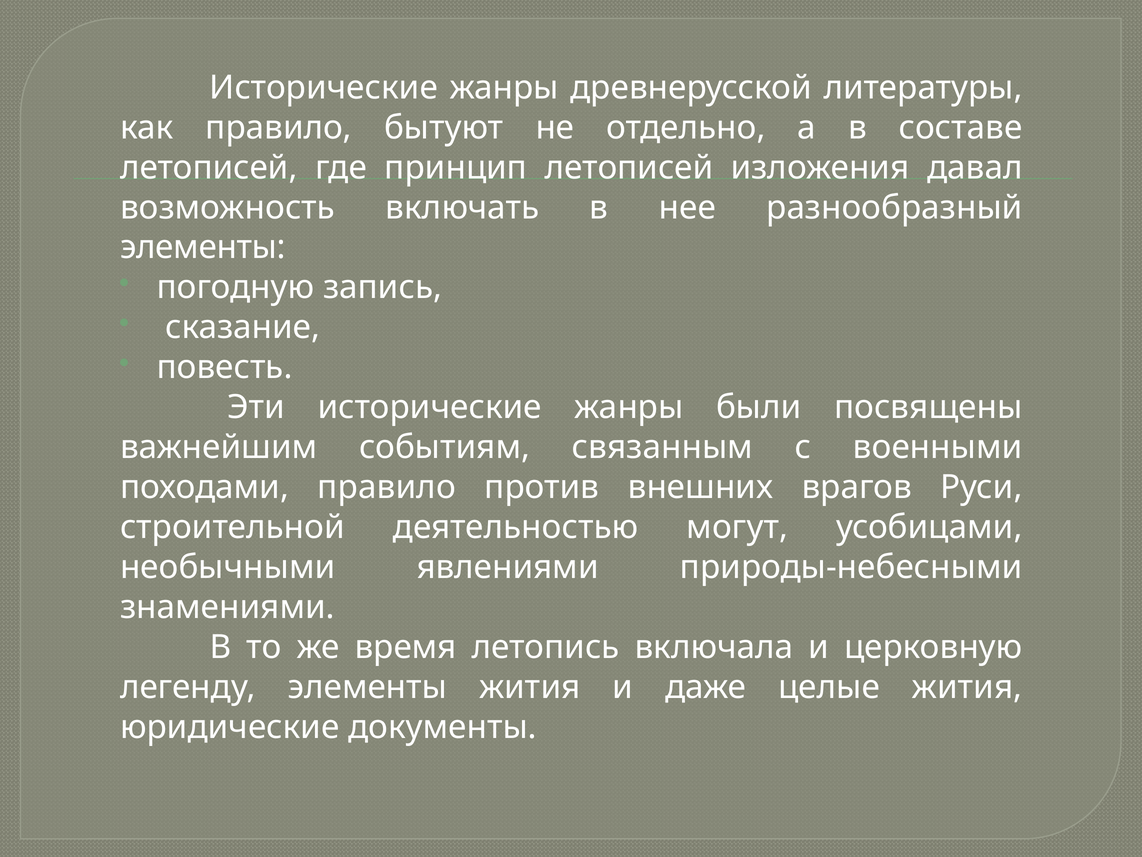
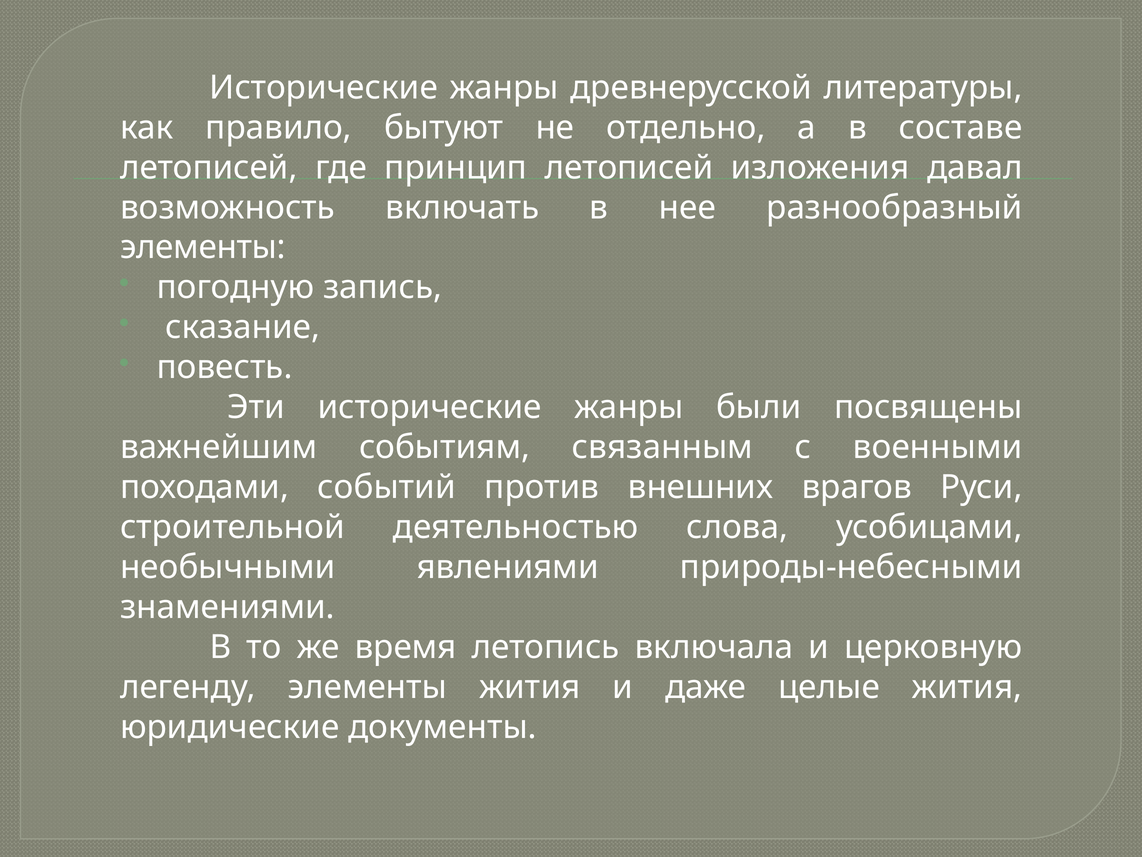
походами правило: правило -> событий
могут: могут -> слова
